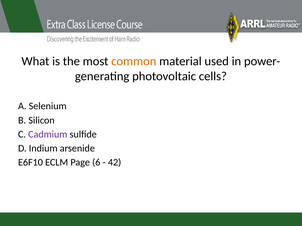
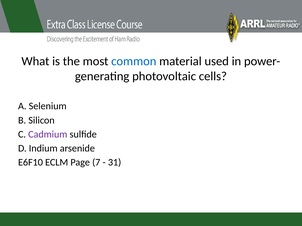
common colour: orange -> blue
6: 6 -> 7
42: 42 -> 31
